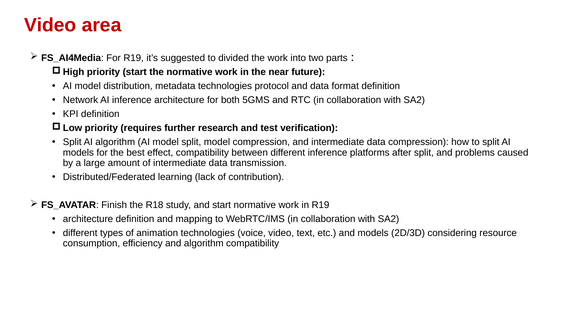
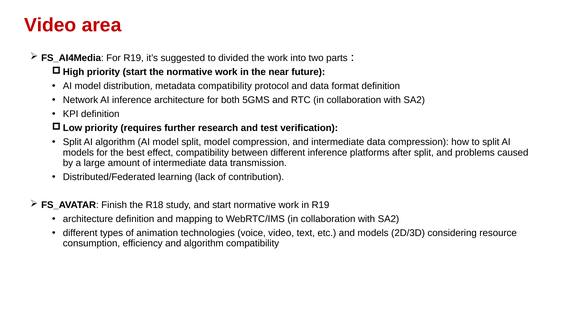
metadata technologies: technologies -> compatibility
